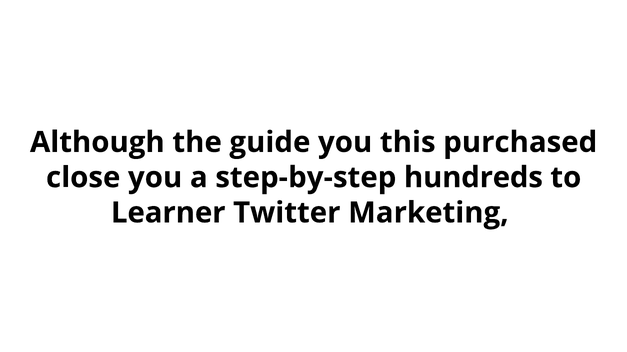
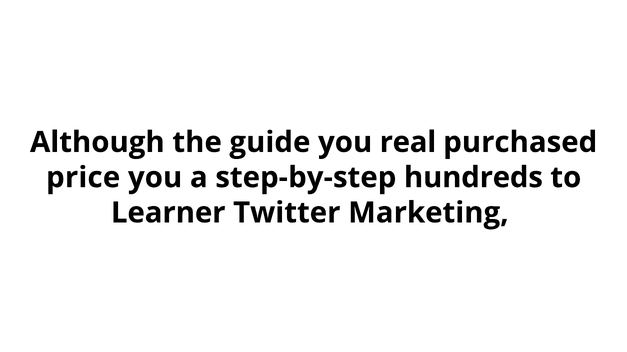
this: this -> real
close: close -> price
